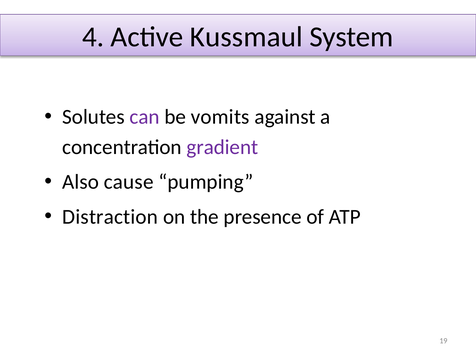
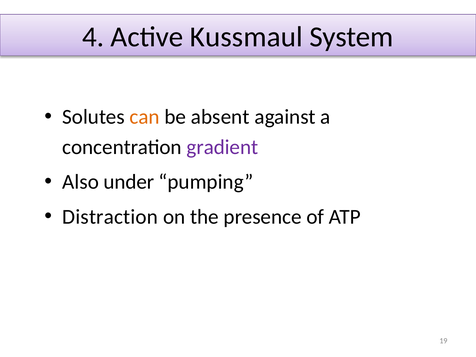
can colour: purple -> orange
vomits: vomits -> absent
cause: cause -> under
